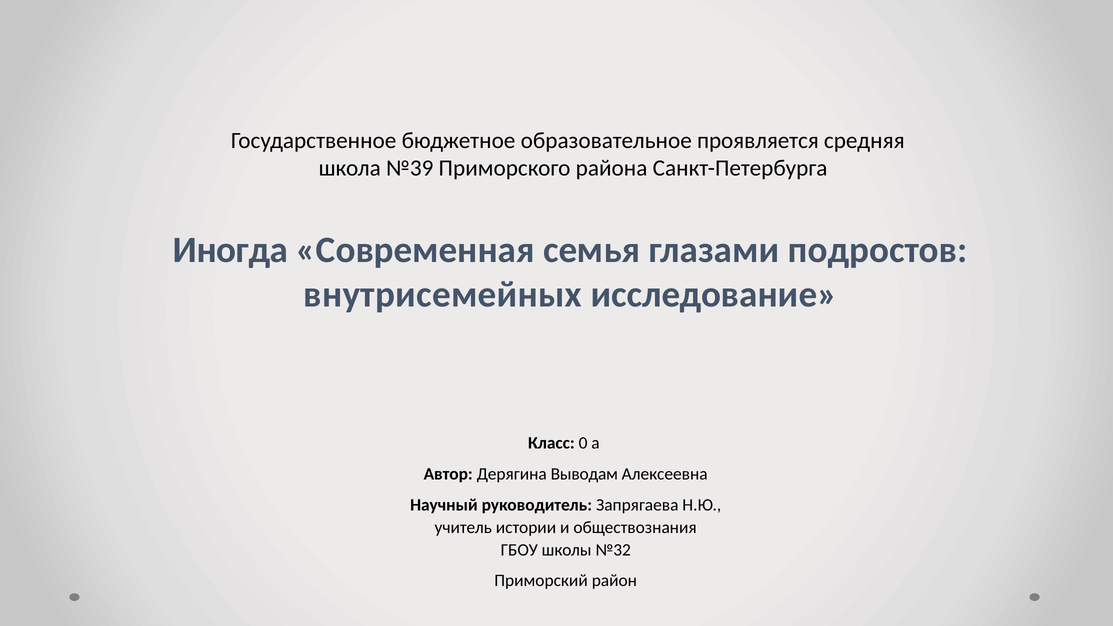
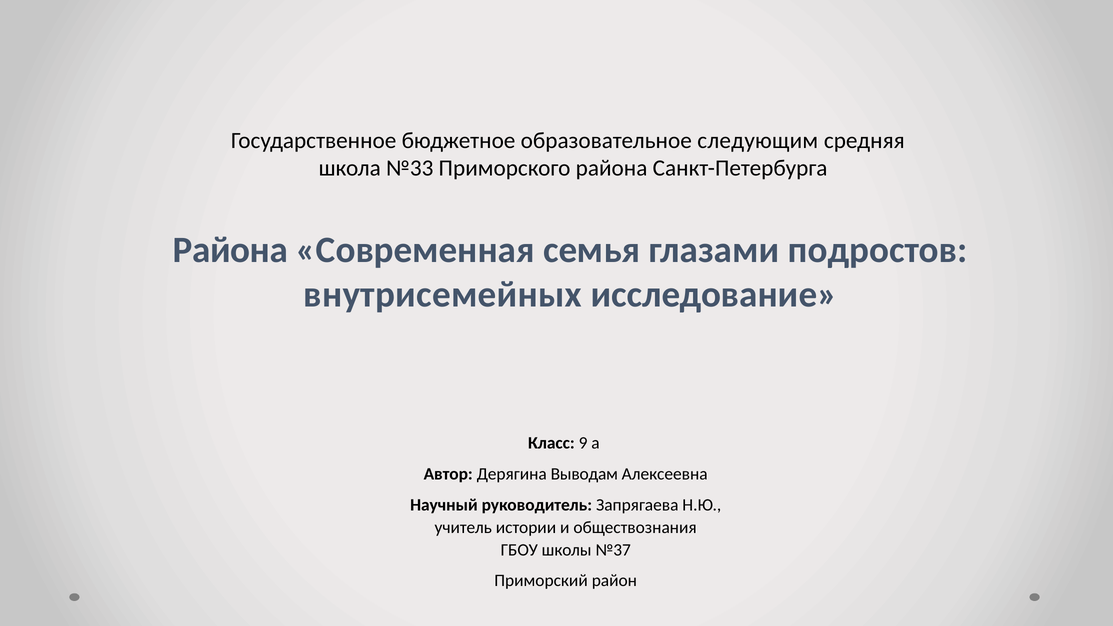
проявляется: проявляется -> следующим
№39: №39 -> №33
Иногда at (230, 250): Иногда -> Района
0: 0 -> 9
№32: №32 -> №37
